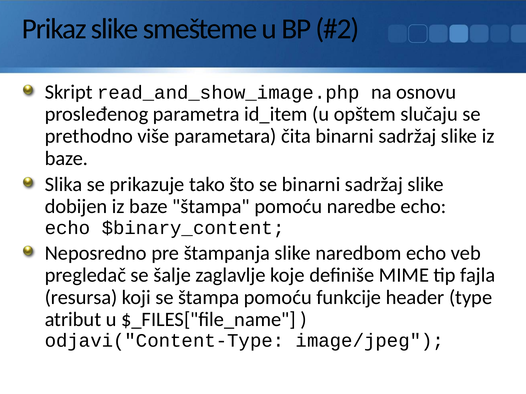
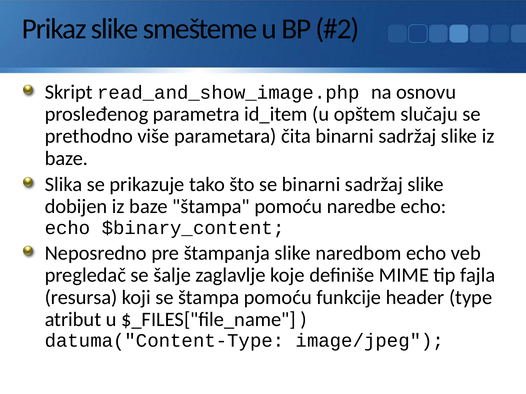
odjavi("Content-Type: odjavi("Content-Type -> datuma("Content-Type
